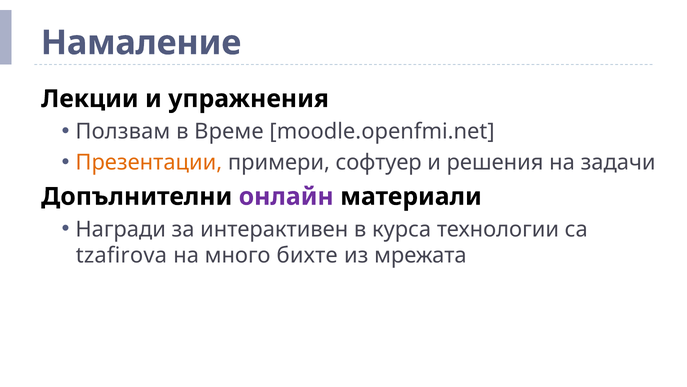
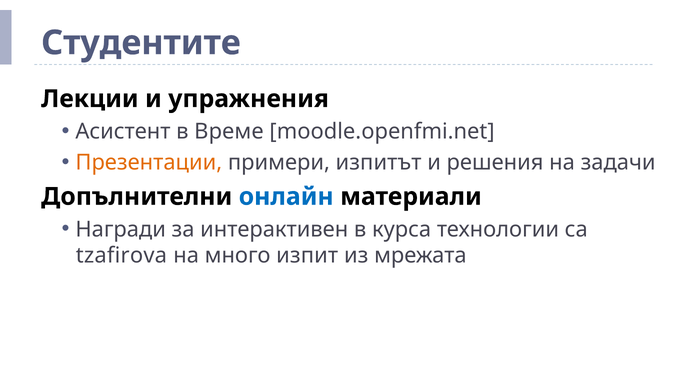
Намаление: Намаление -> Студентите
Ползвам: Ползвам -> Асистент
софтуер: софтуер -> изпитът
онлайн colour: purple -> blue
бихте: бихте -> изпит
